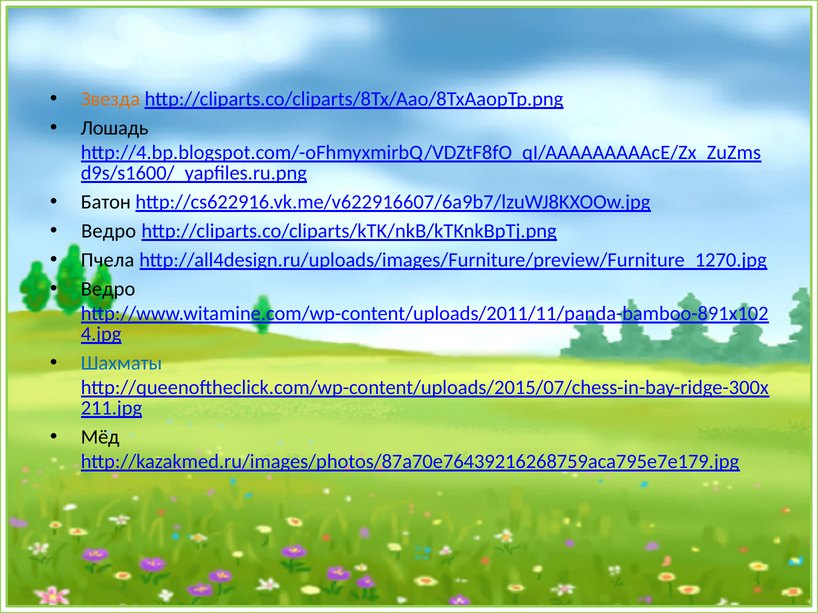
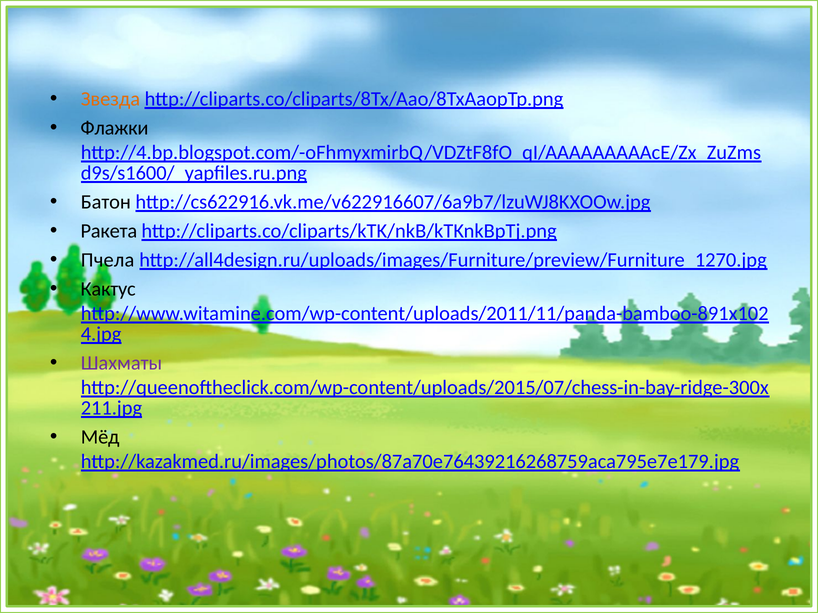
Лошадь: Лошадь -> Флажки
Ведро at (109, 231): Ведро -> Ракета
Ведро at (108, 289): Ведро -> Кактус
Шахматы colour: blue -> purple
